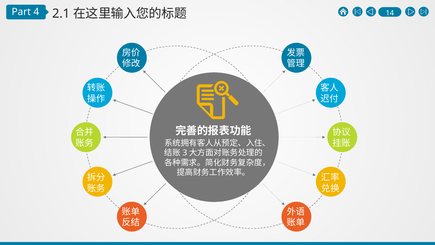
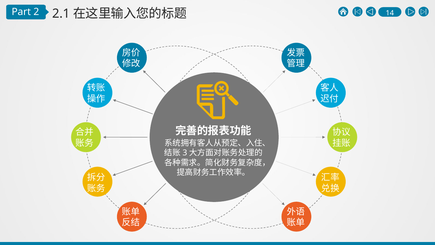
4: 4 -> 2
